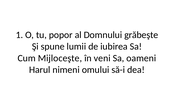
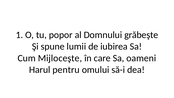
veni: veni -> care
nimeni: nimeni -> pentru
